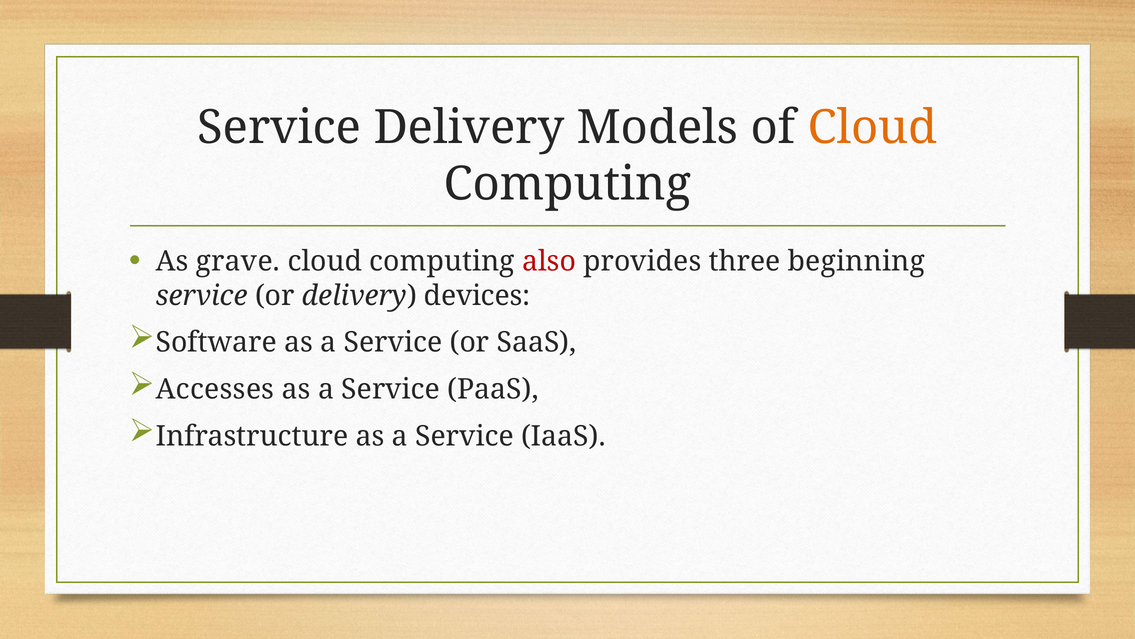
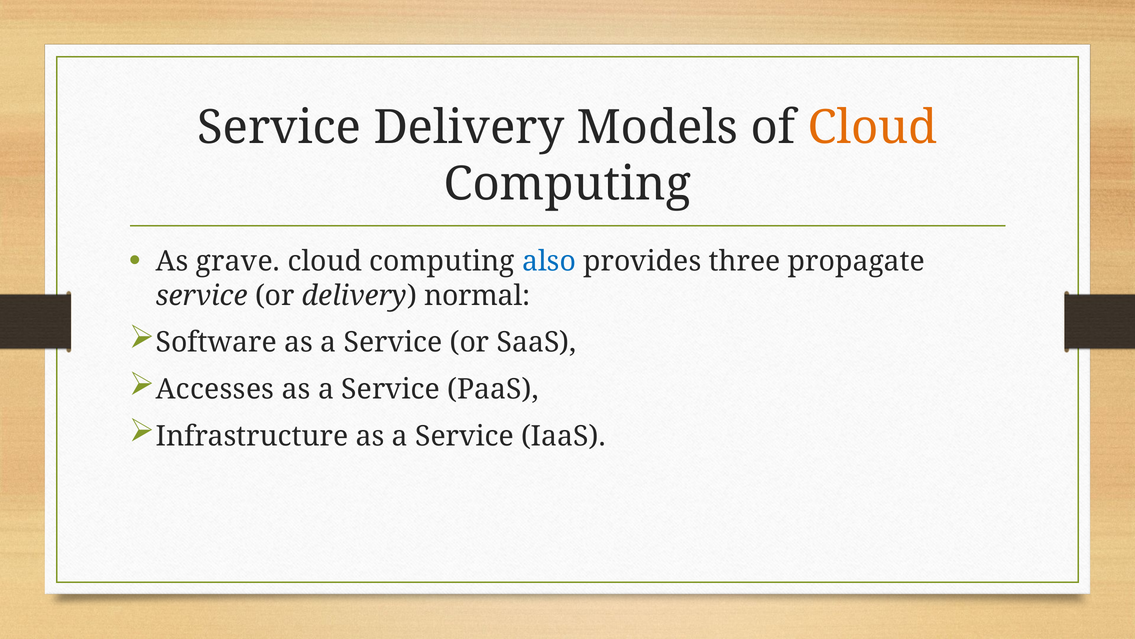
also colour: red -> blue
beginning: beginning -> propagate
devices: devices -> normal
